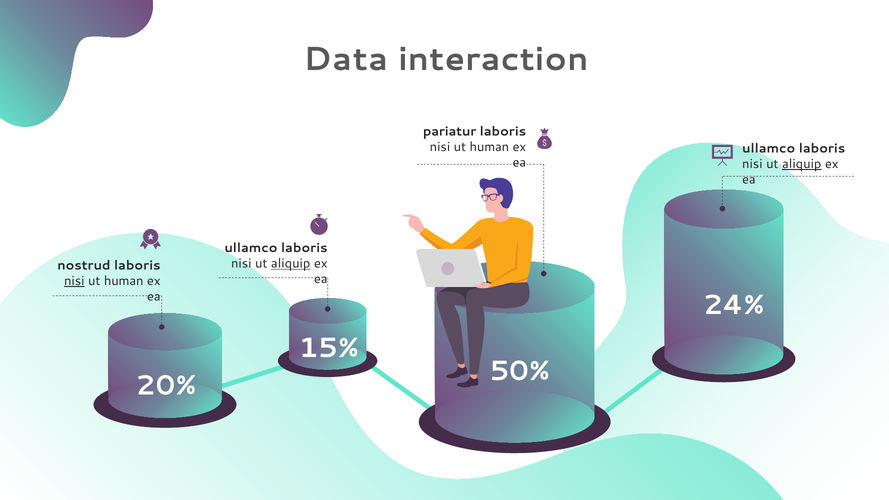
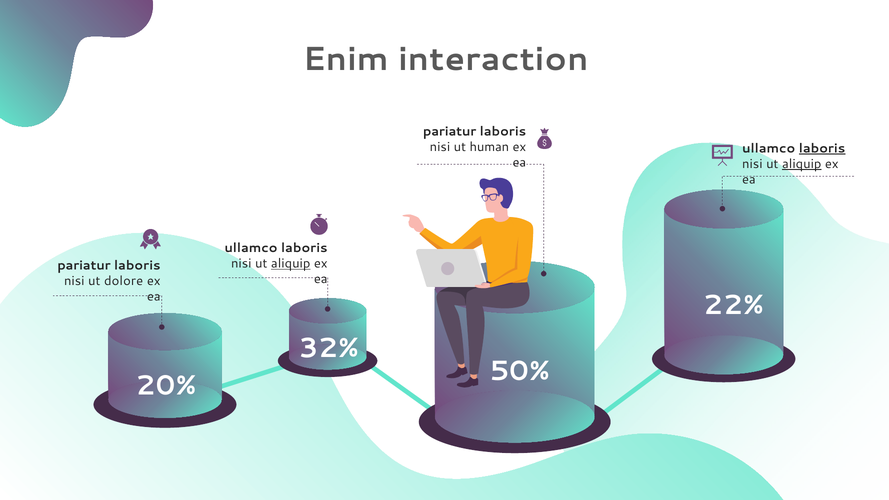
Data: Data -> Enim
laboris at (822, 148) underline: none -> present
nostrud at (84, 265): nostrud -> pariatur
nisi at (74, 281) underline: present -> none
human at (124, 281): human -> dolore
24%: 24% -> 22%
15%: 15% -> 32%
